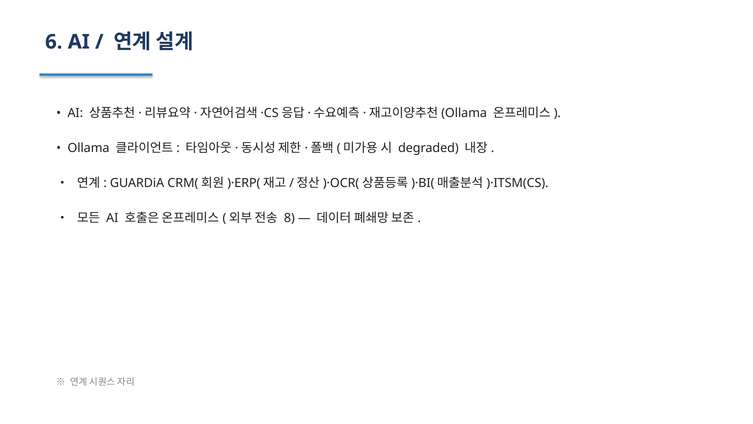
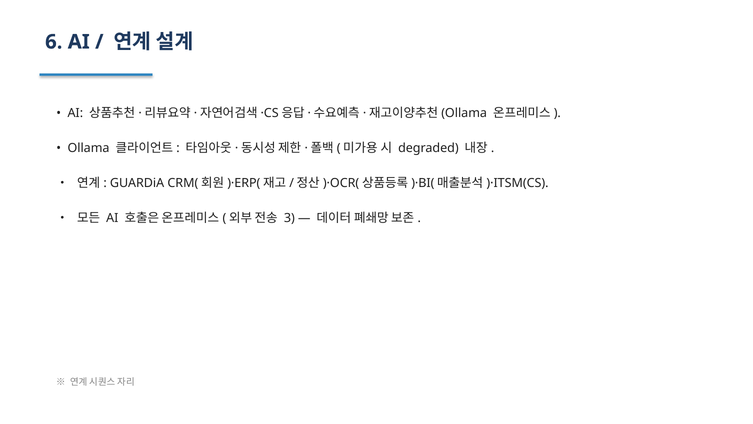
8: 8 -> 3
